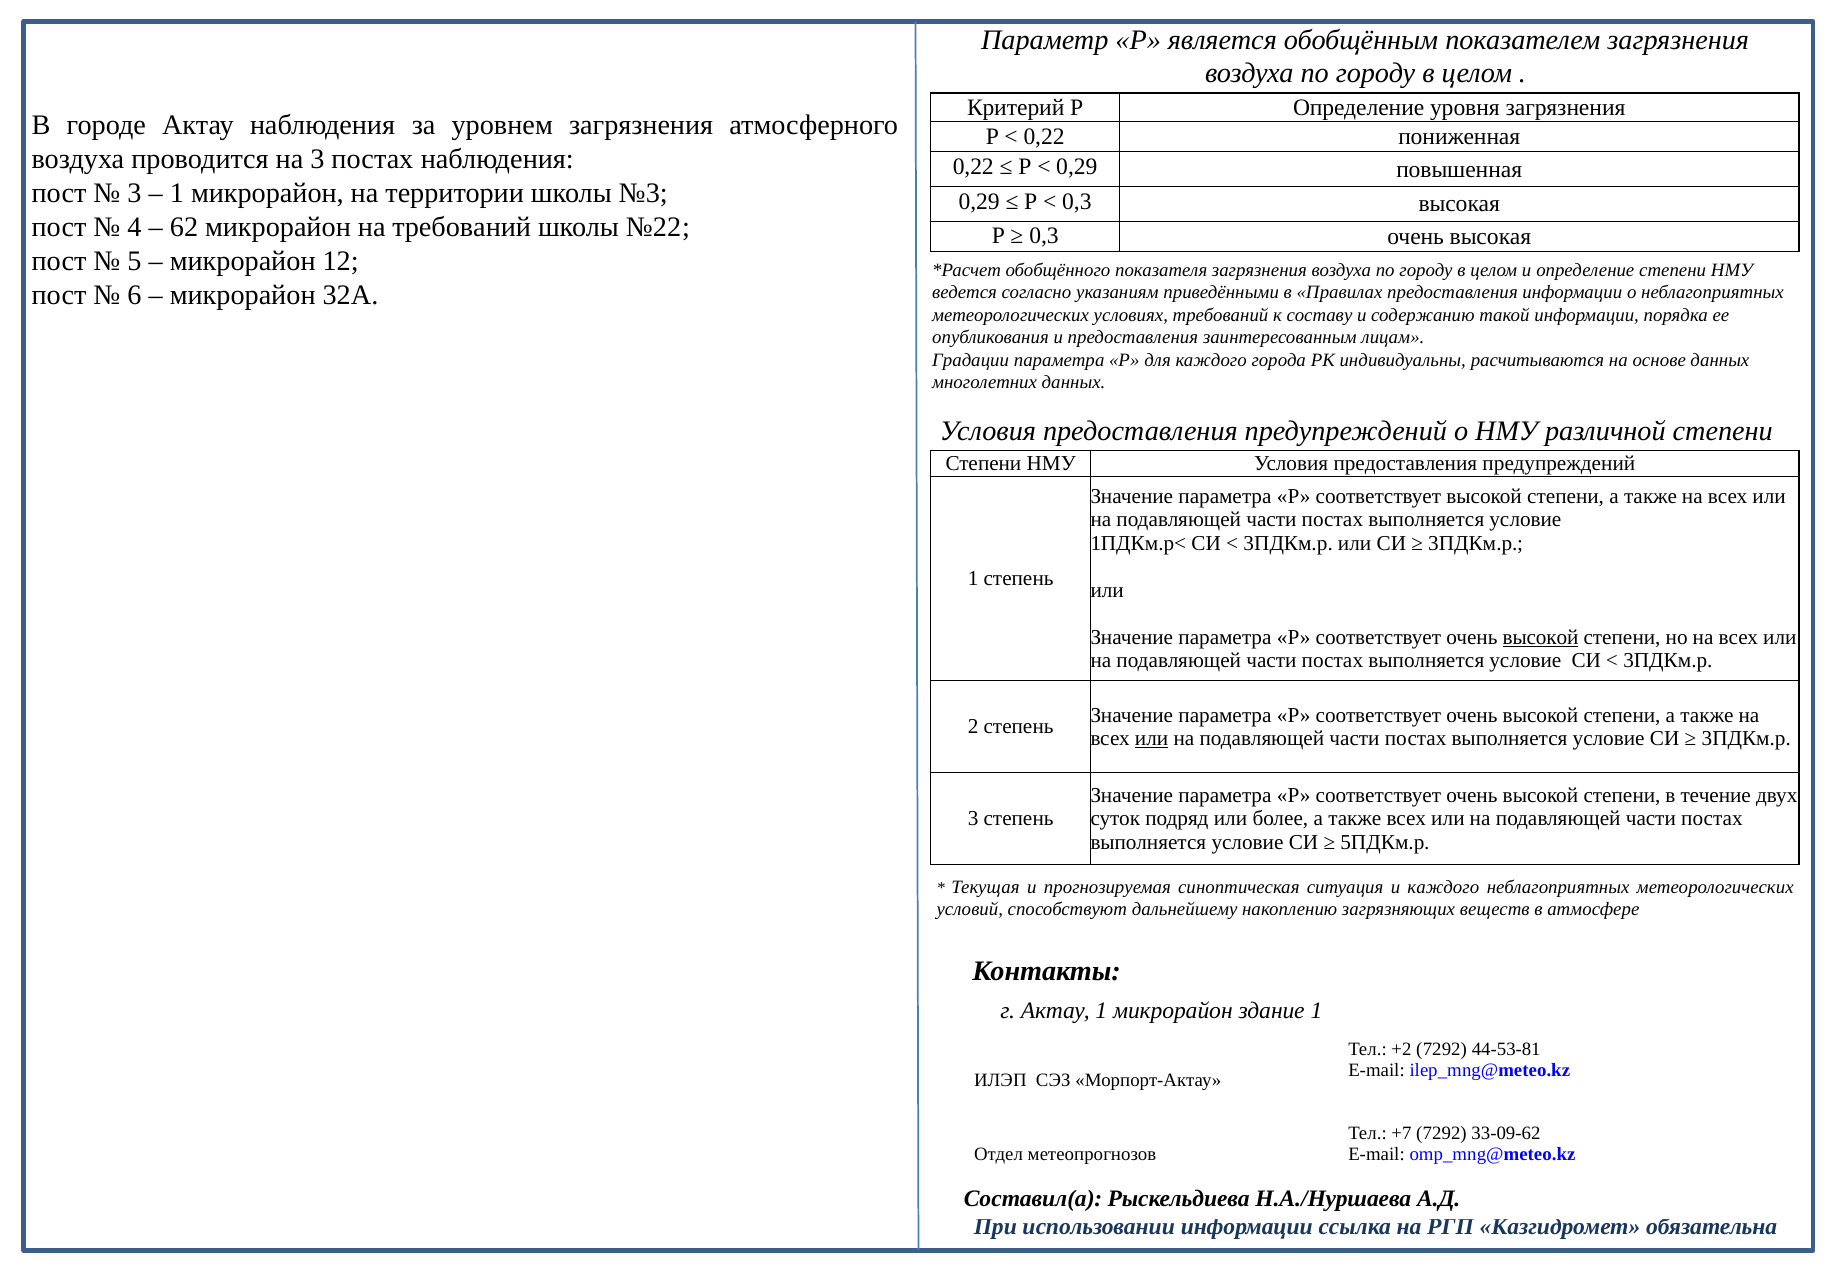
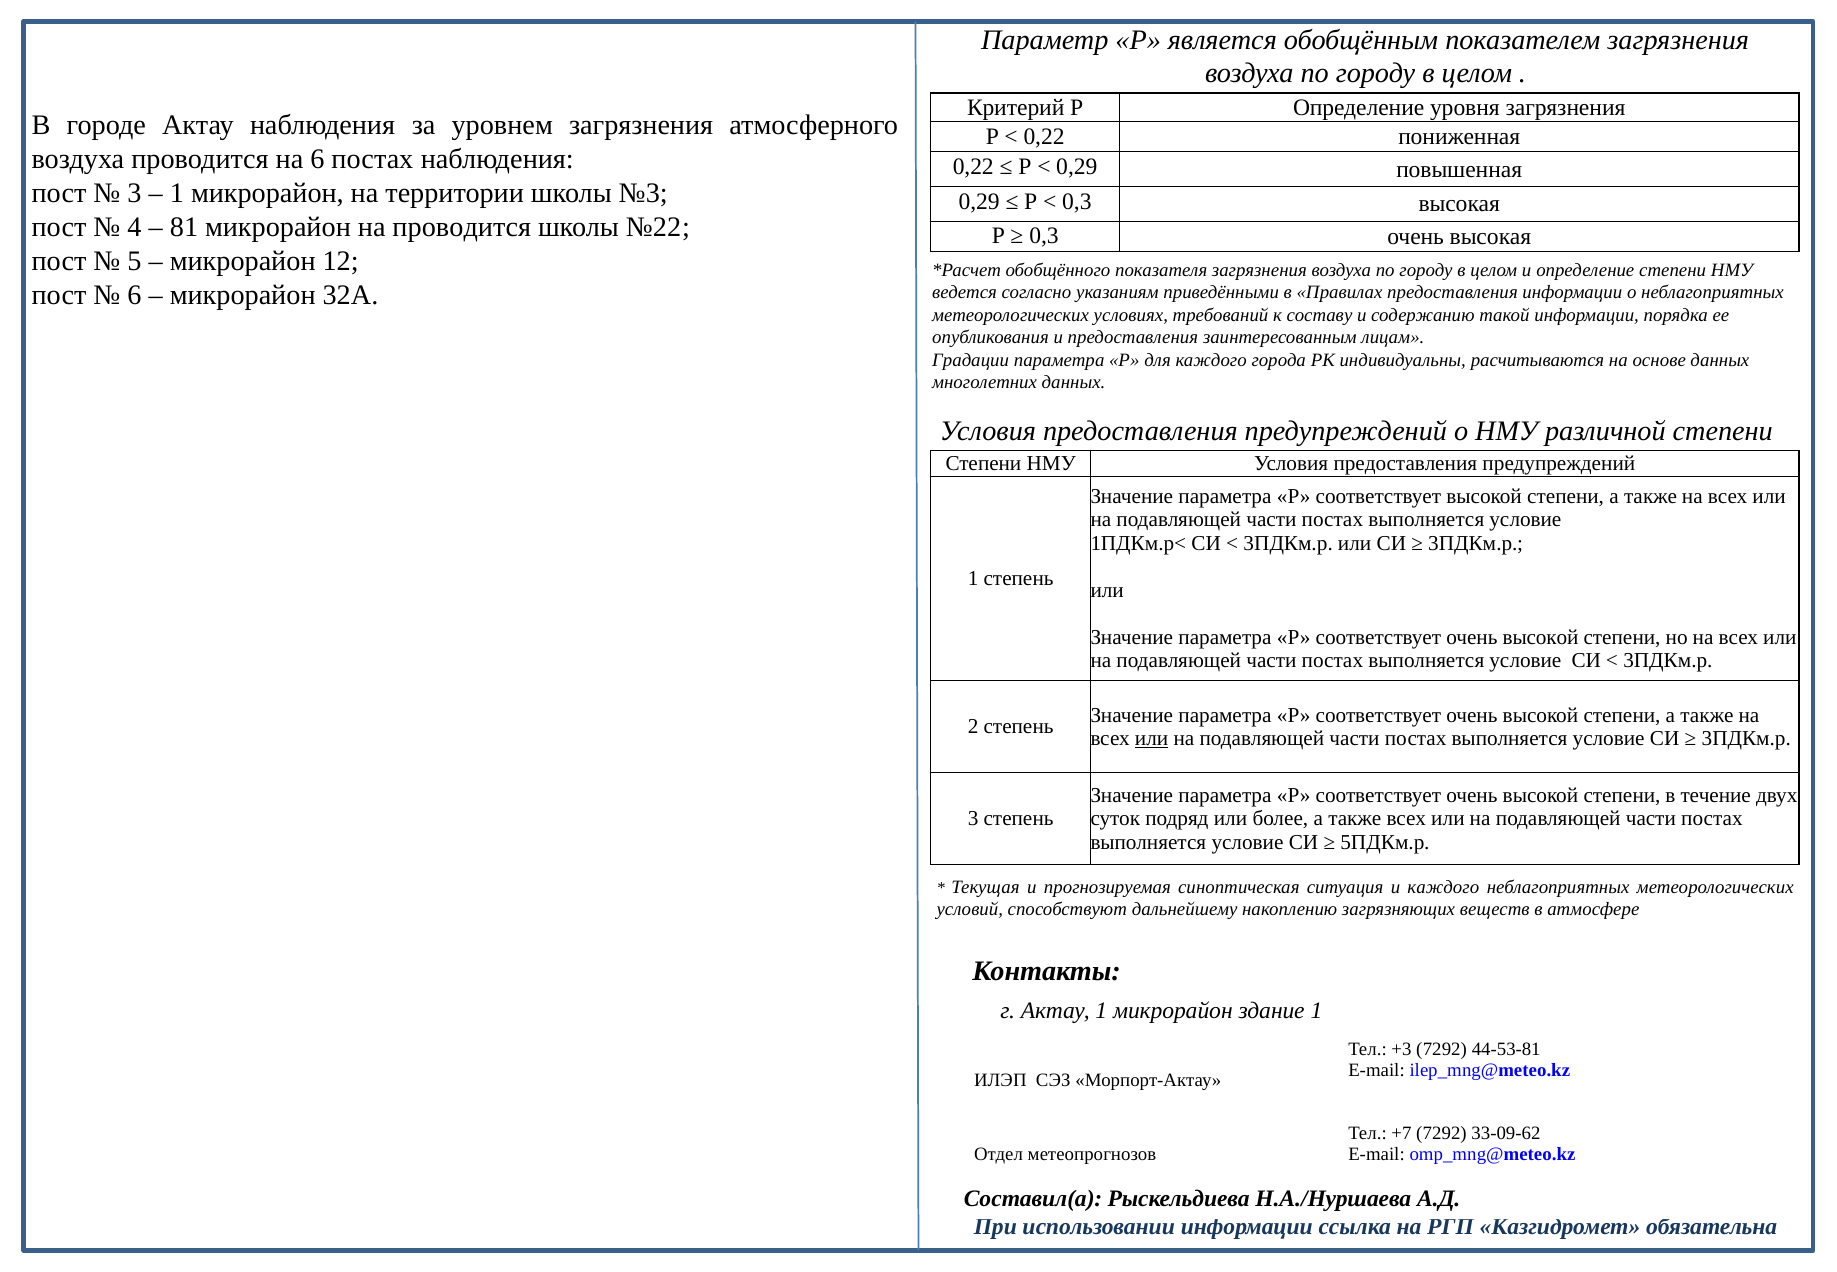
на 3: 3 -> 6
62: 62 -> 81
на требований: требований -> проводится
высокой at (1541, 637) underline: present -> none
+2: +2 -> +3
